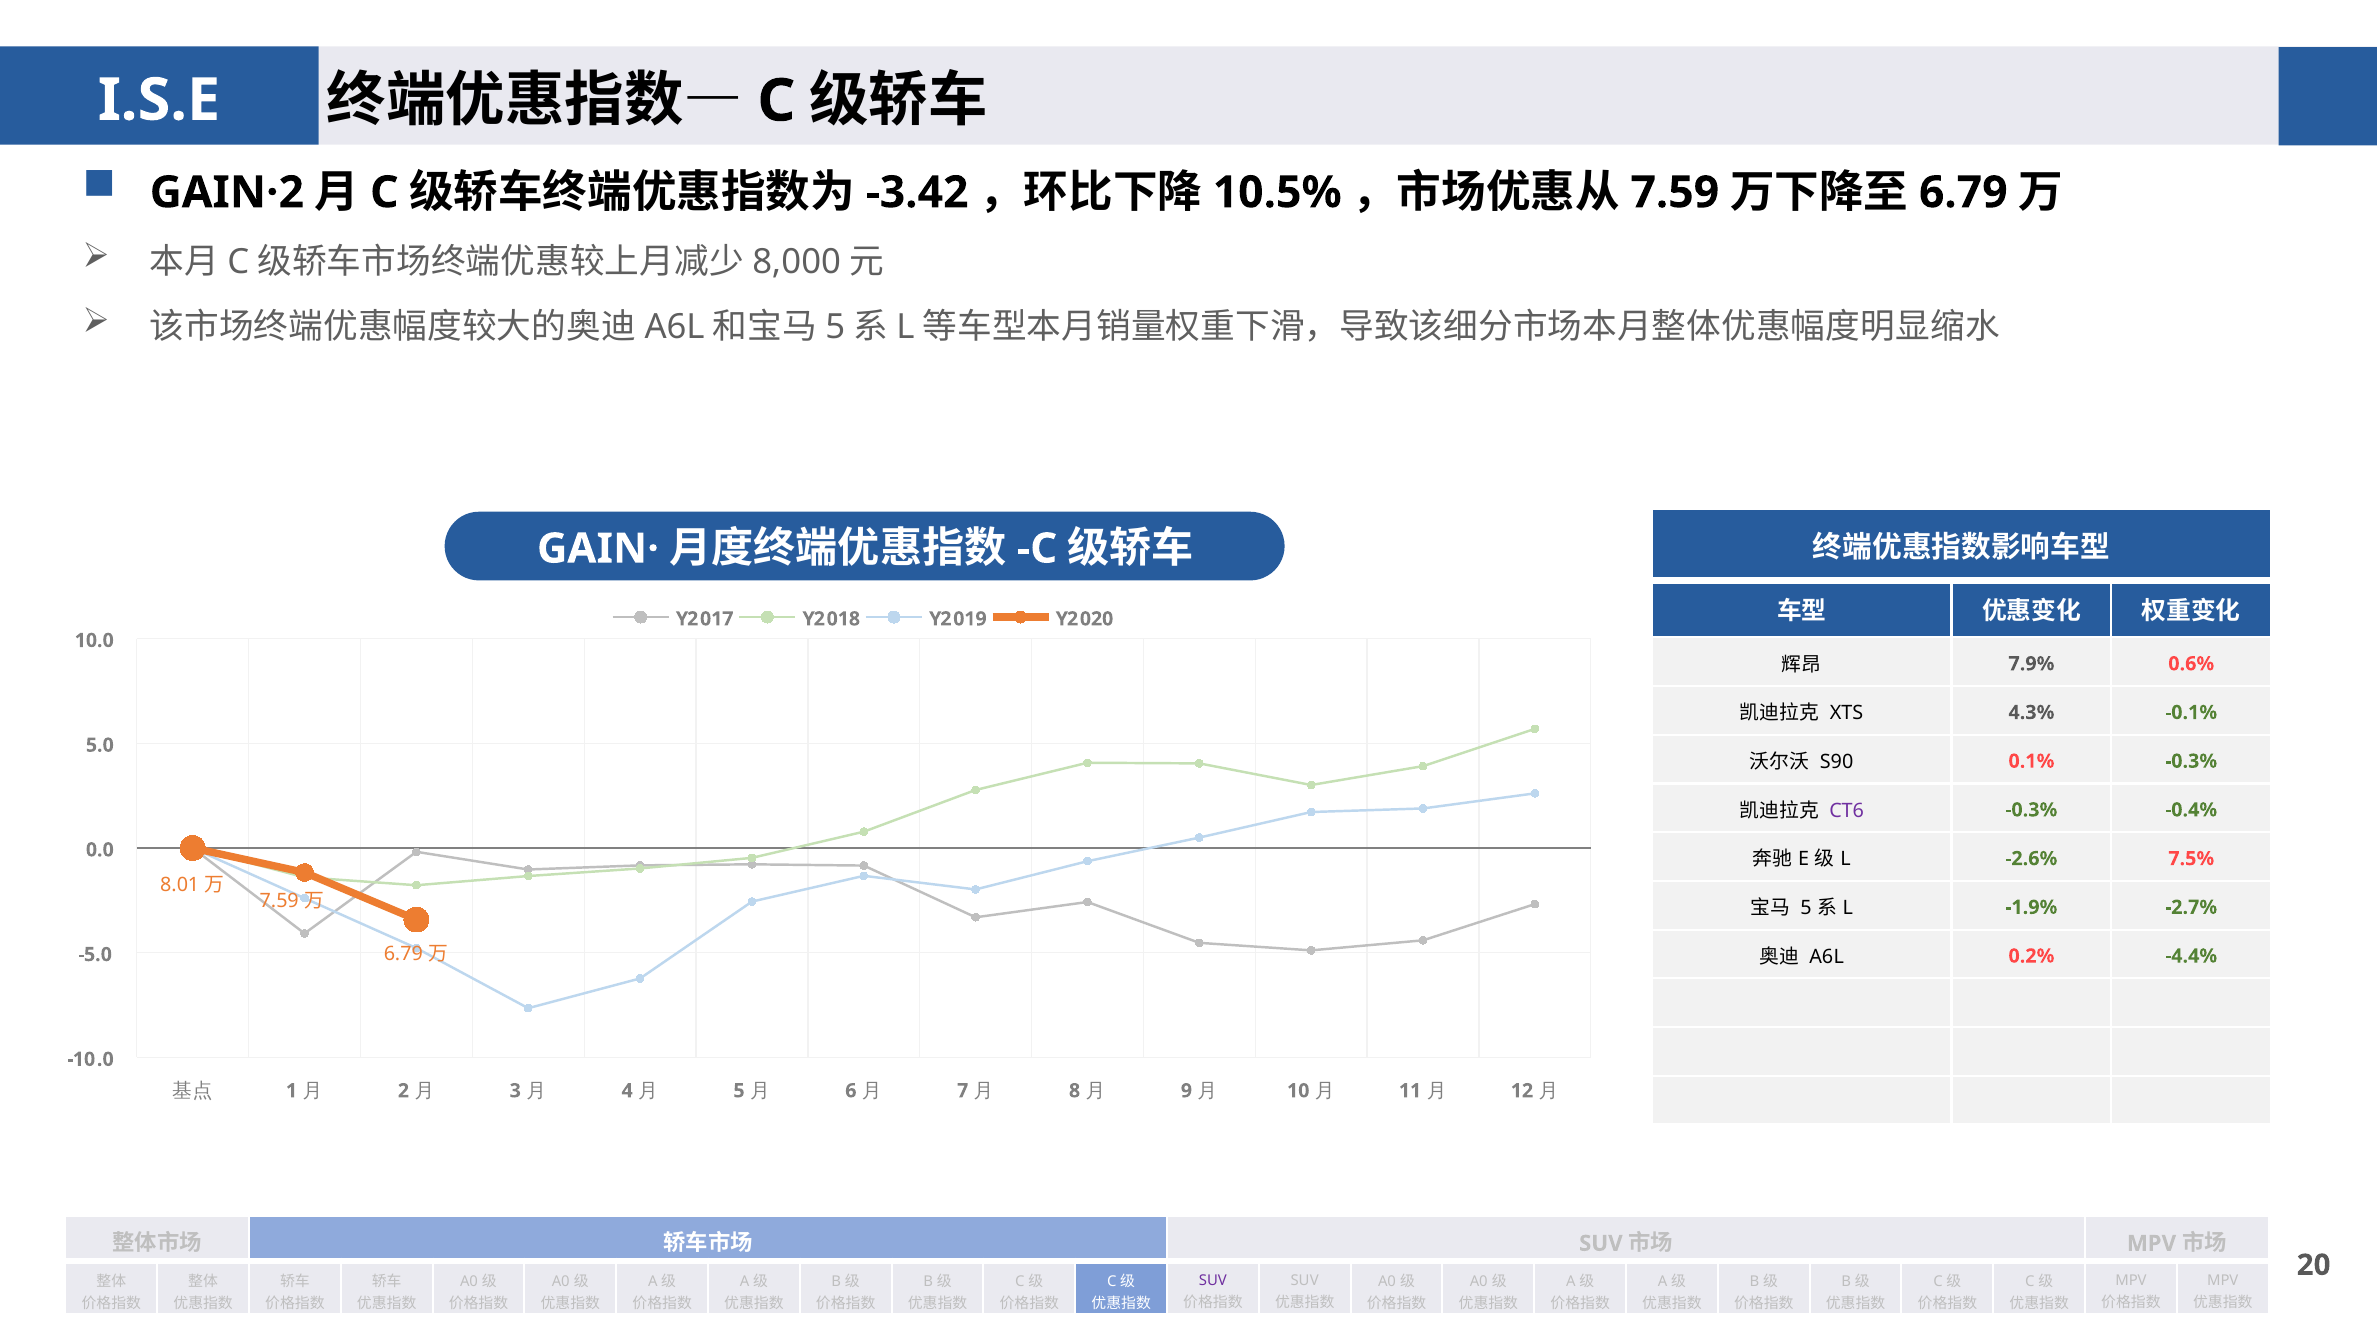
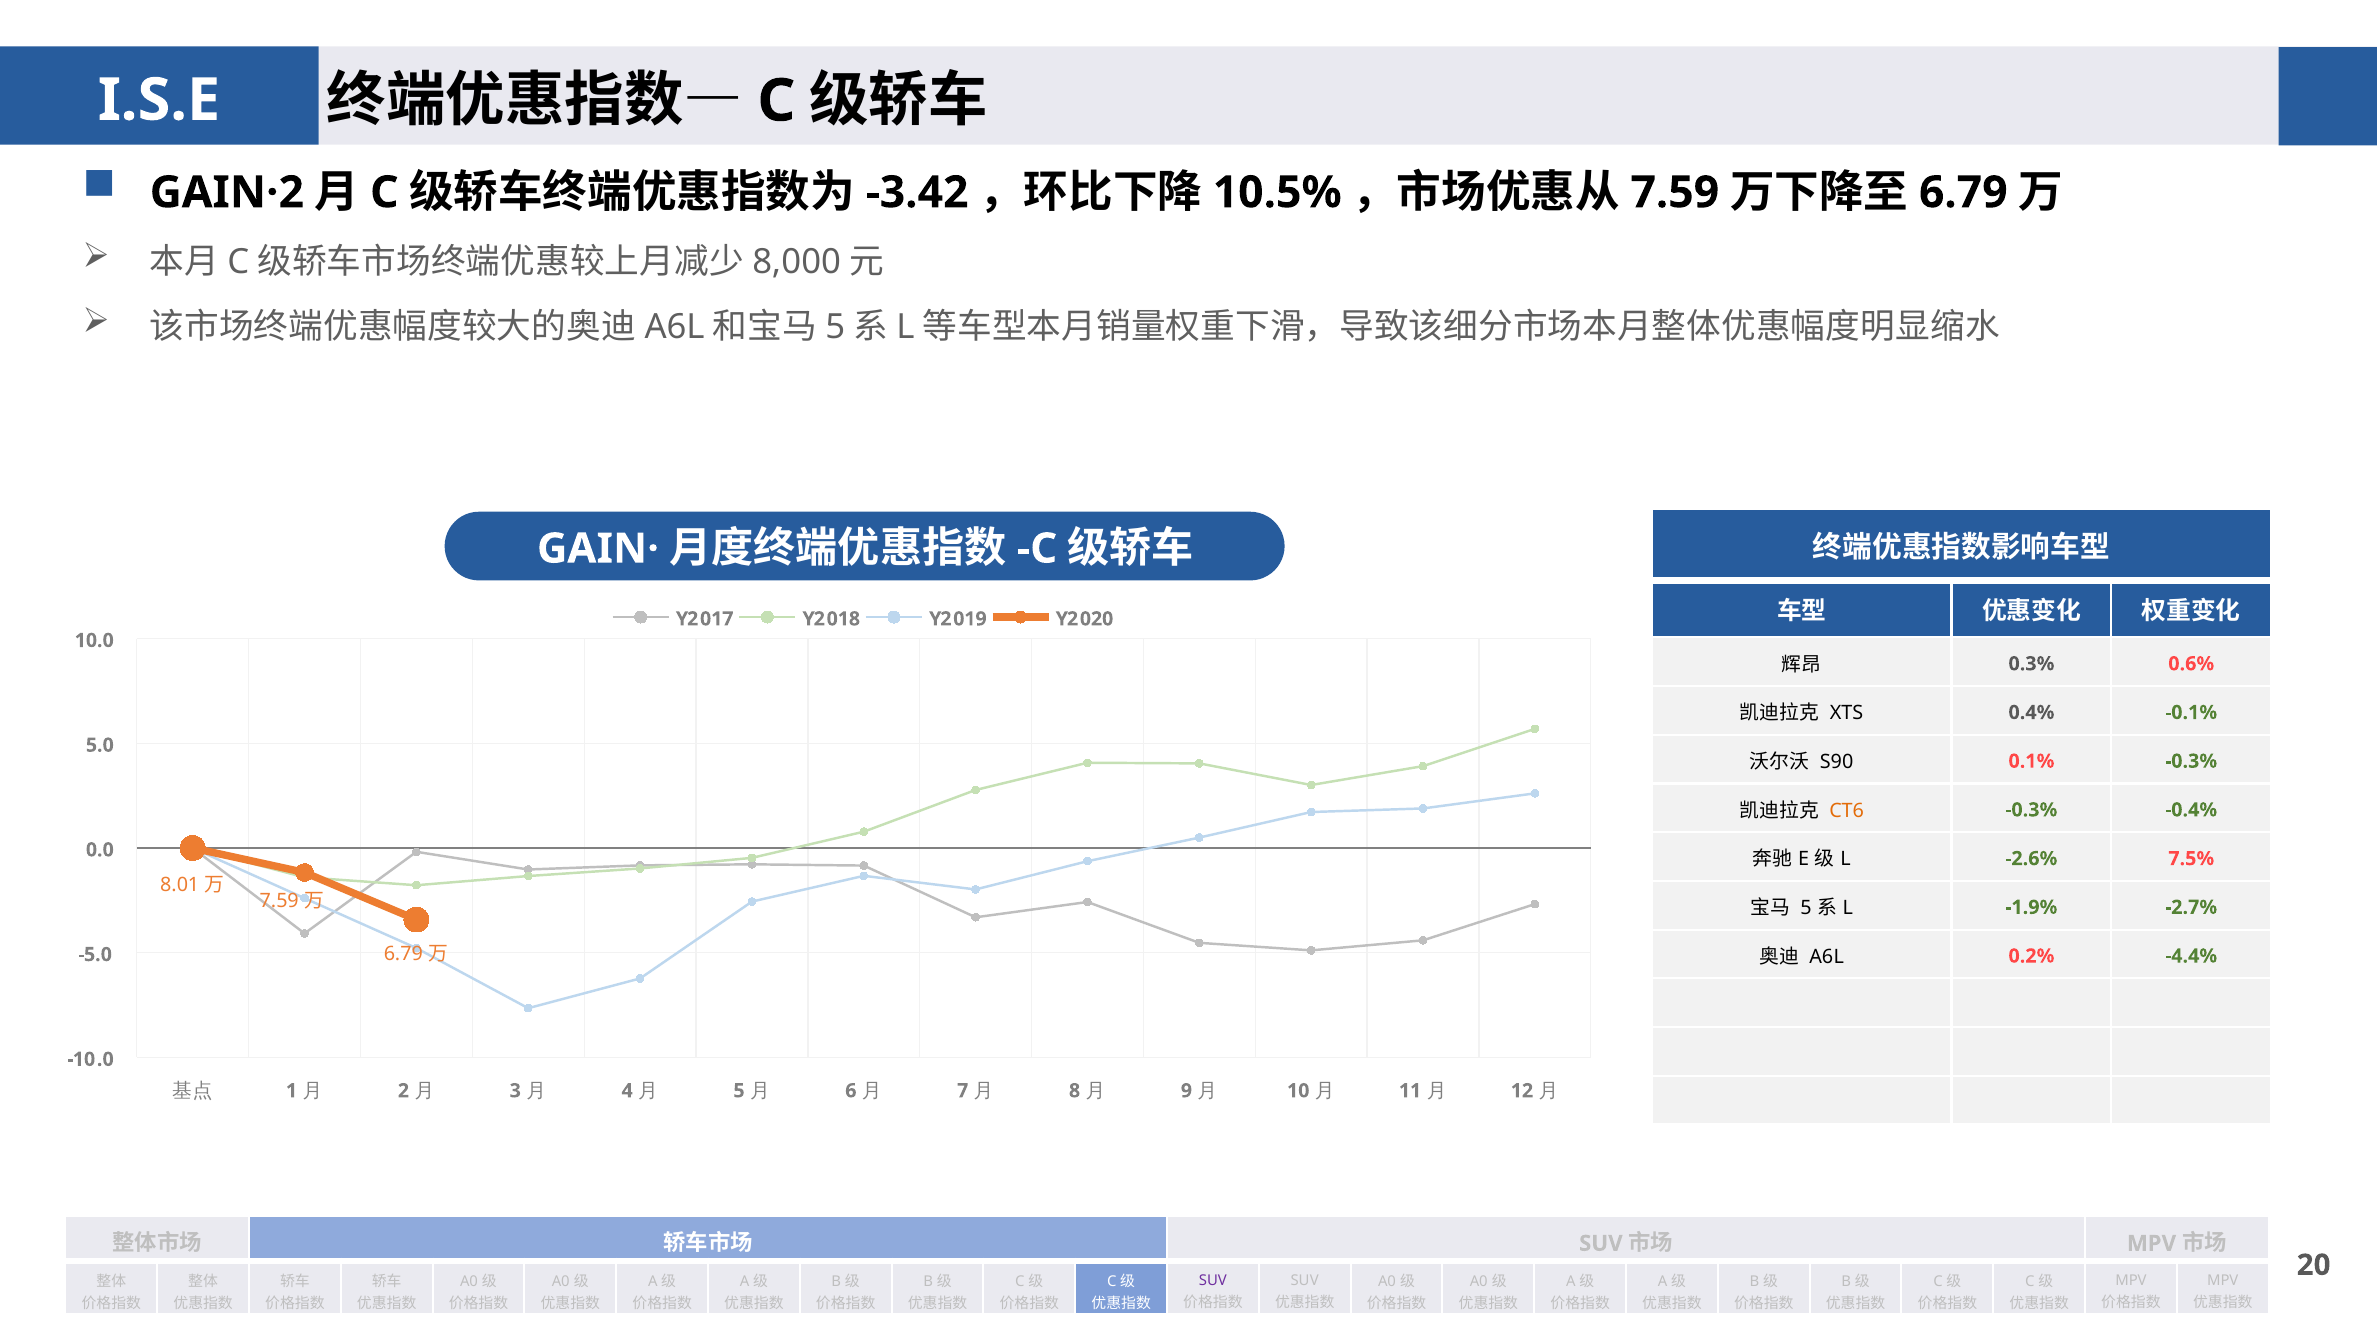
7.9%: 7.9% -> 0.3%
4.3%: 4.3% -> 0.4%
CT6 colour: purple -> orange
